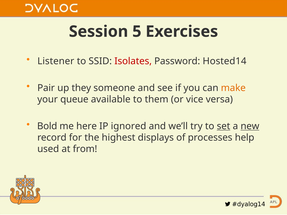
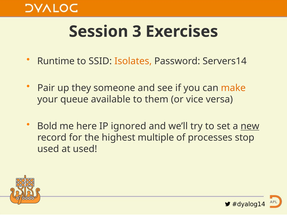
5: 5 -> 3
Listener: Listener -> Runtime
Isolates colour: red -> orange
Hosted14: Hosted14 -> Servers14
set underline: present -> none
displays: displays -> multiple
help: help -> stop
at from: from -> used
